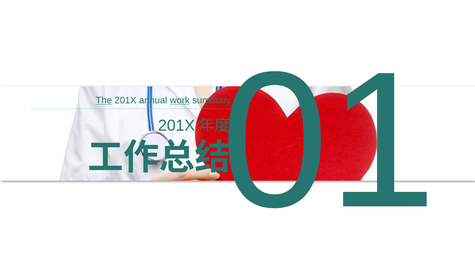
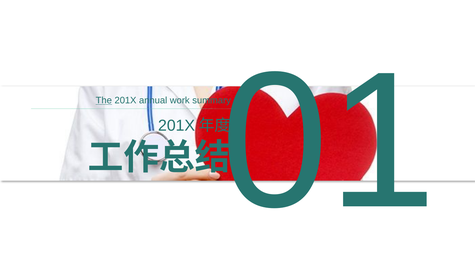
work underline: present -> none
